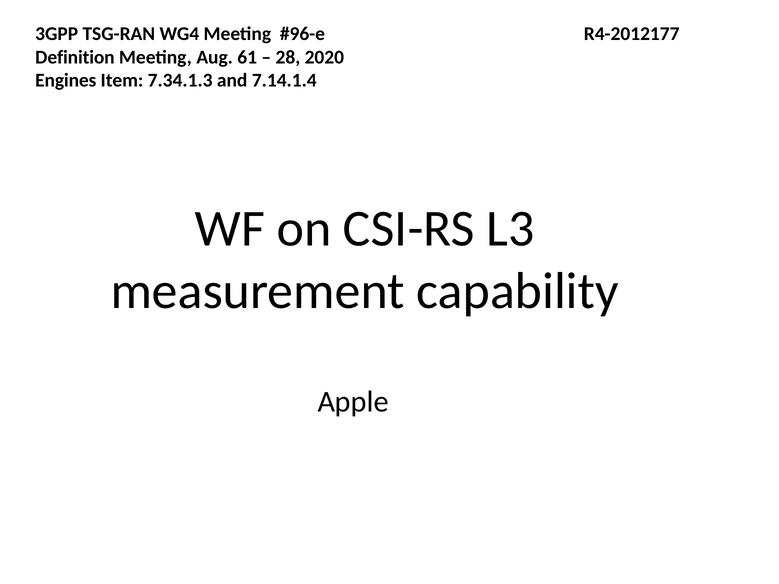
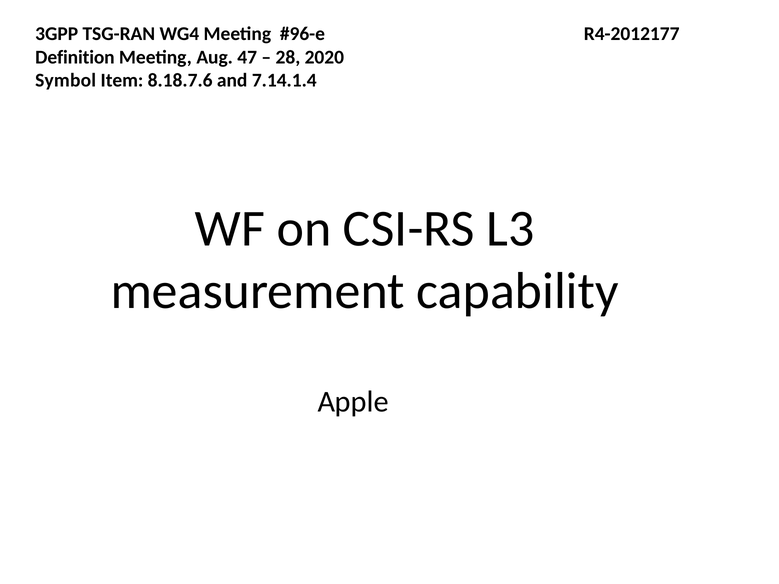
61: 61 -> 47
Engines: Engines -> Symbol
7.34.1.3: 7.34.1.3 -> 8.18.7.6
